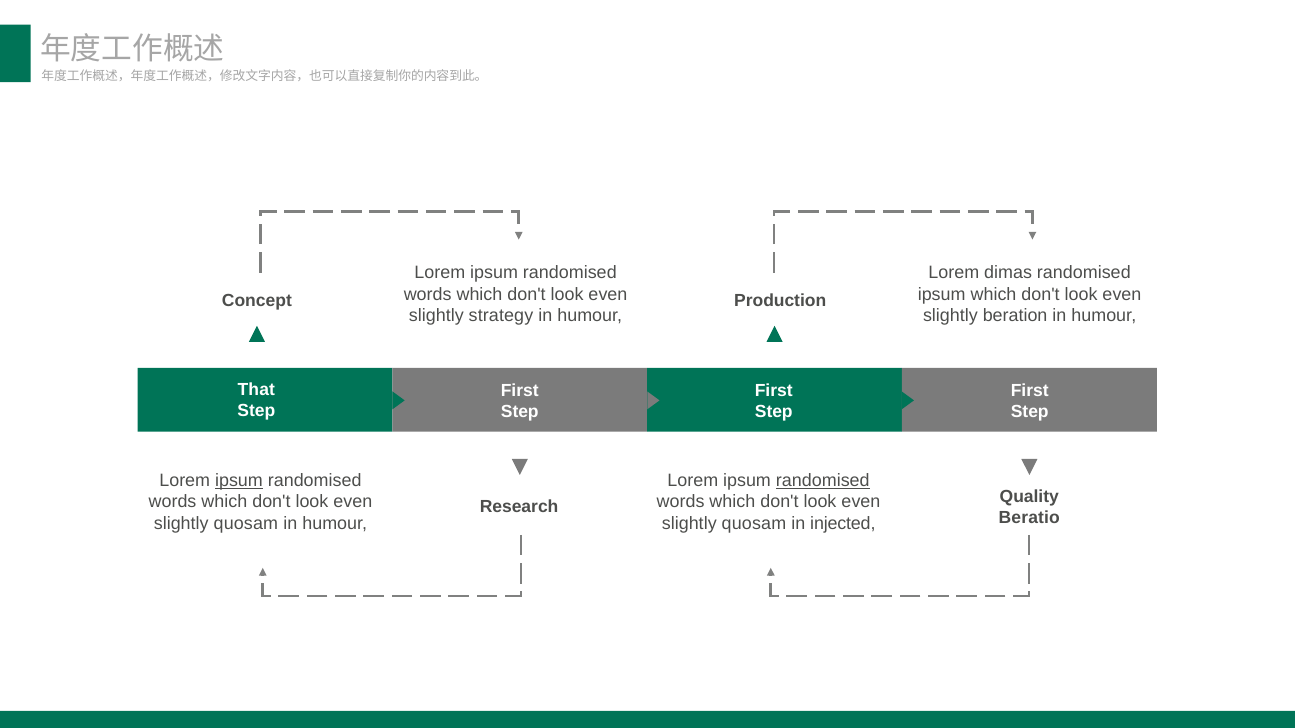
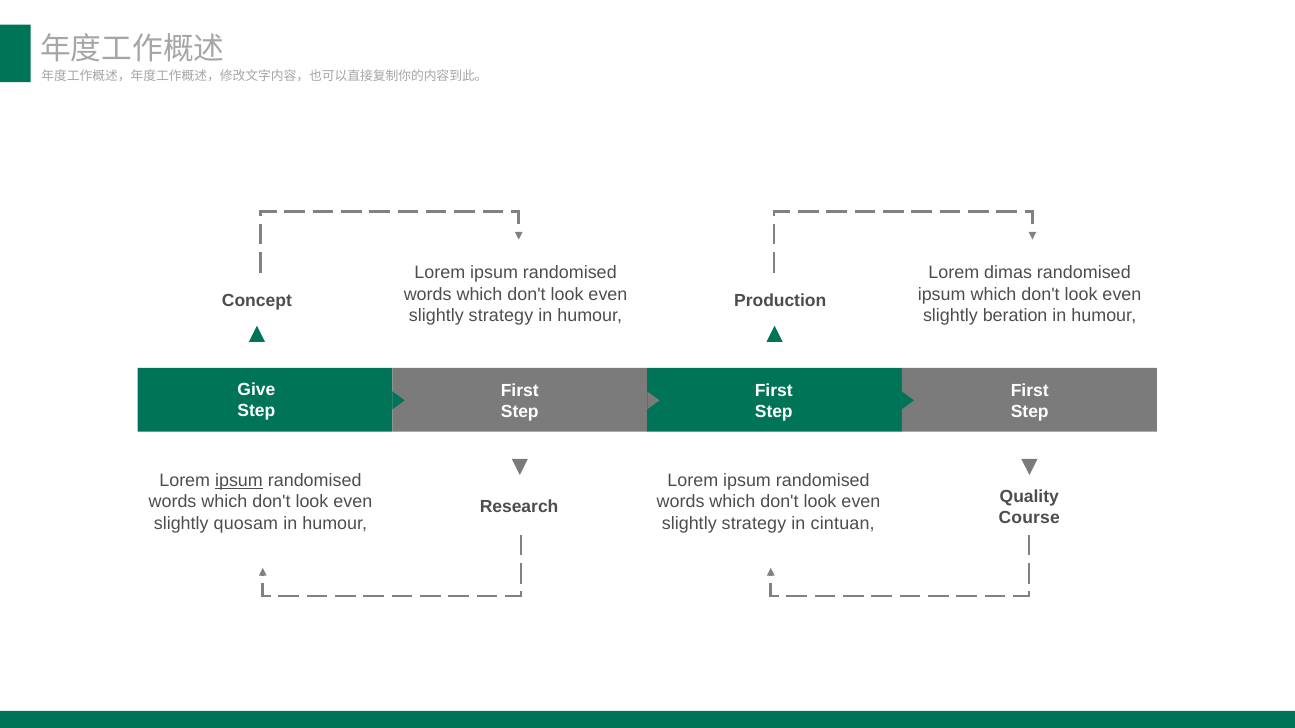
That: That -> Give
randomised at (823, 481) underline: present -> none
Beratio: Beratio -> Course
quosam at (754, 524): quosam -> strategy
injected: injected -> cintuan
